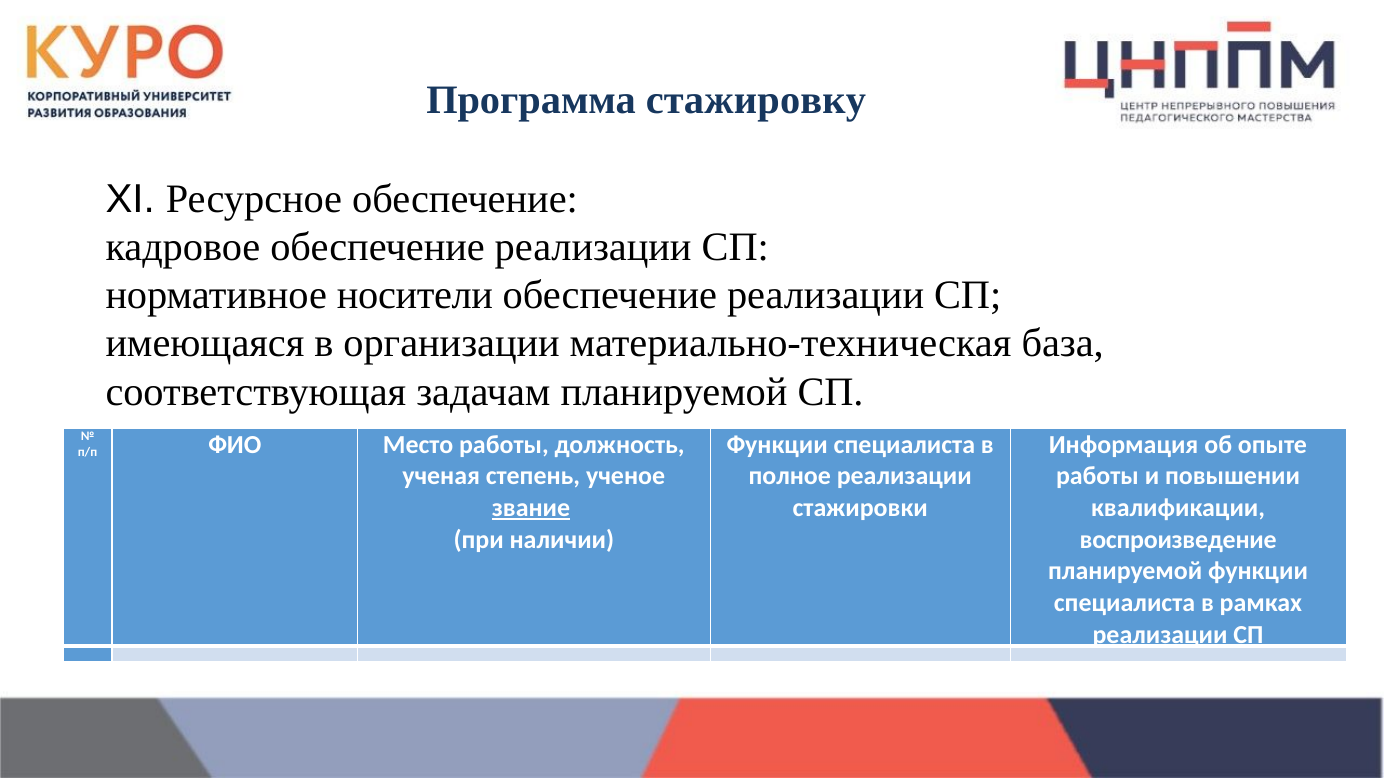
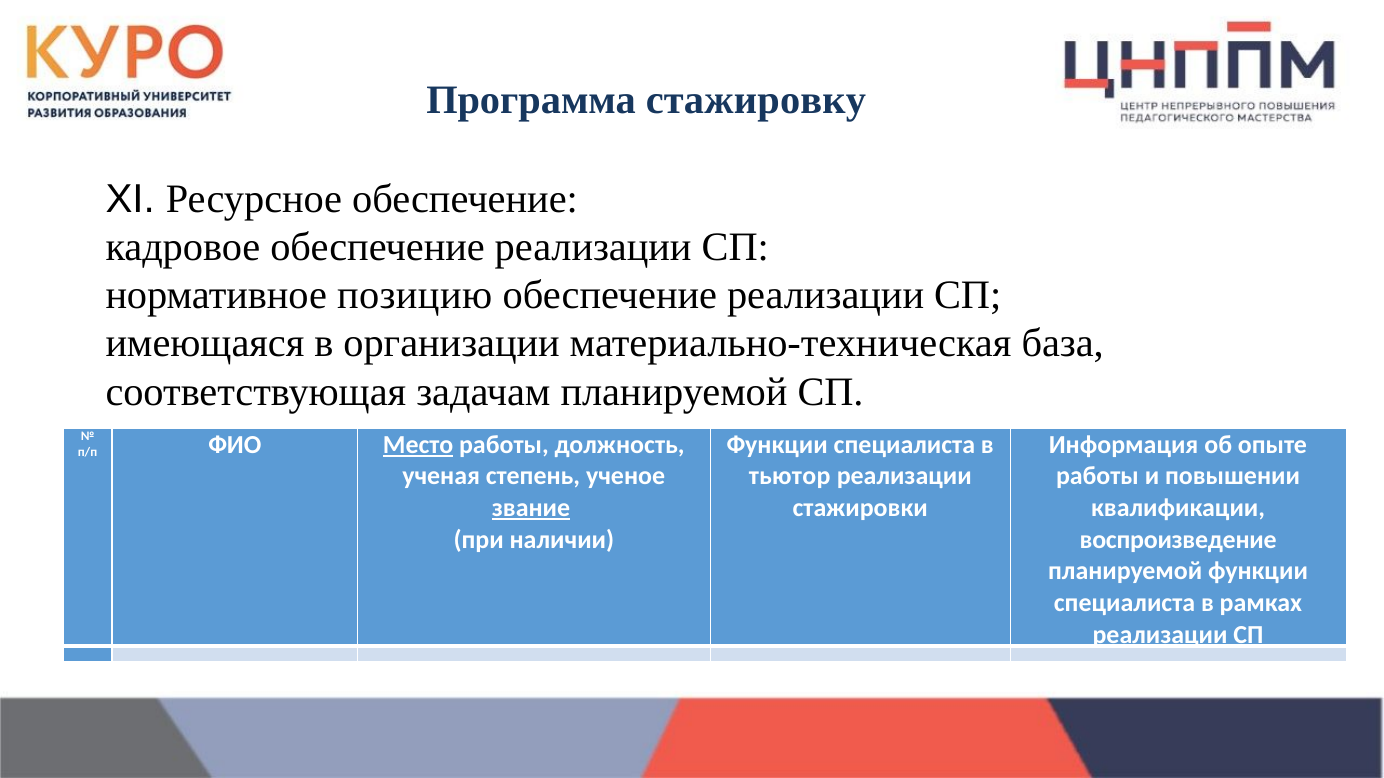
носители: носители -> позицию
Место underline: none -> present
полное: полное -> тьютор
